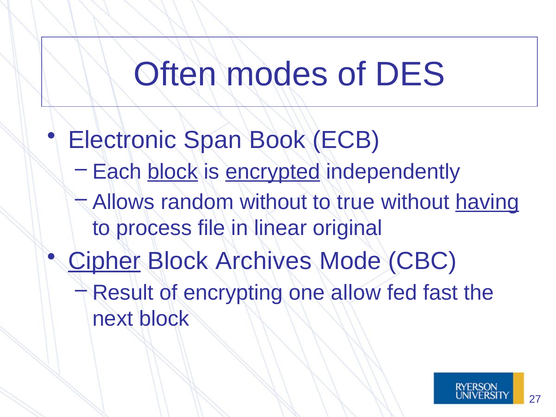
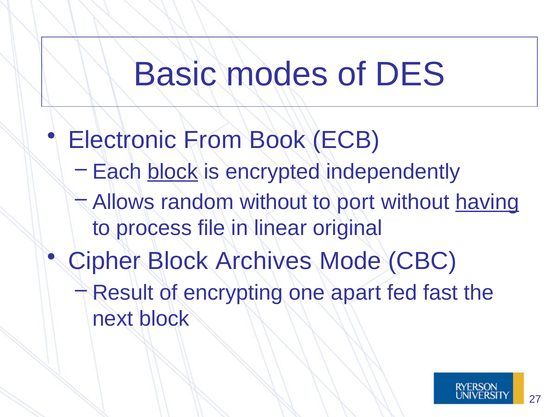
Often: Often -> Basic
Span: Span -> From
encrypted underline: present -> none
true: true -> port
Cipher underline: present -> none
allow: allow -> apart
